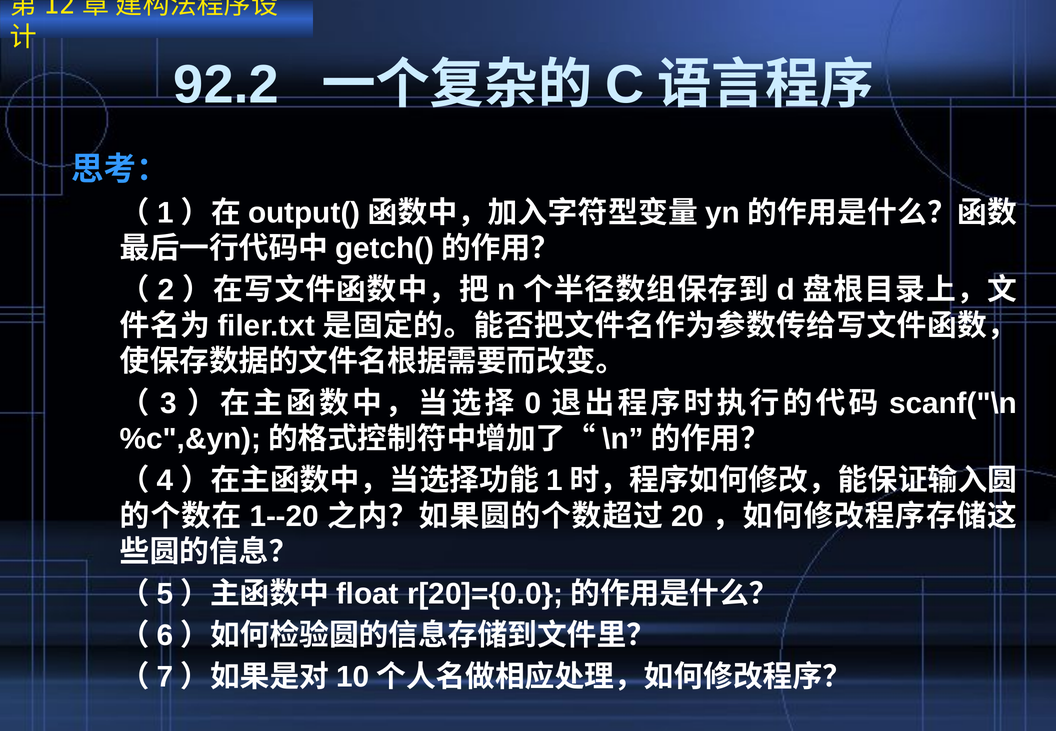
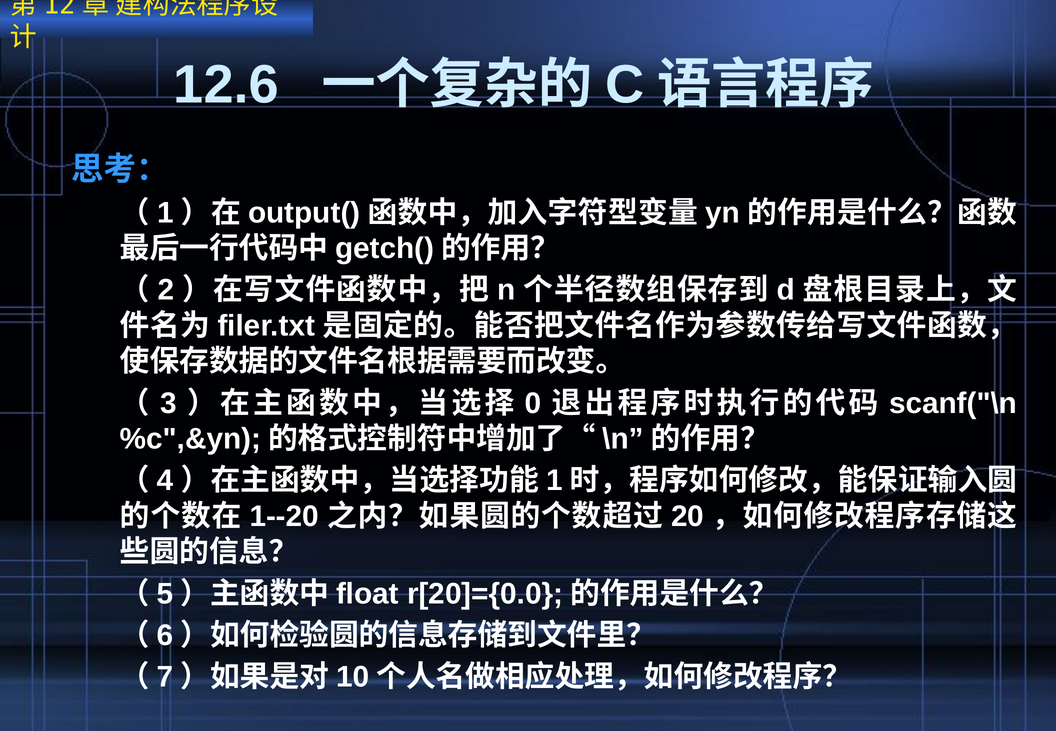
92.2: 92.2 -> 12.6
